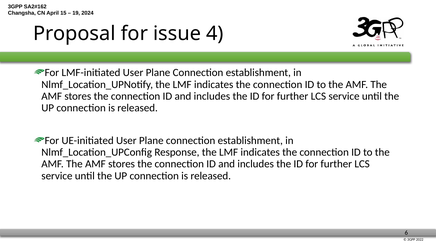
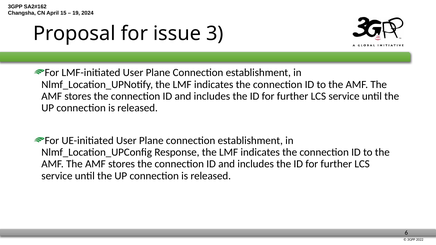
4: 4 -> 3
